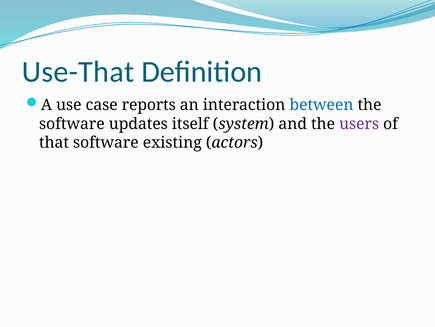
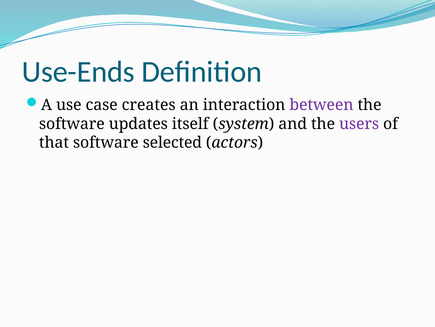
Use-That: Use-That -> Use-Ends
reports: reports -> creates
between colour: blue -> purple
existing: existing -> selected
